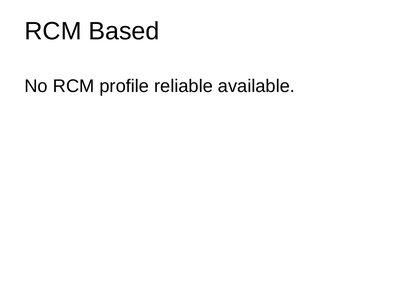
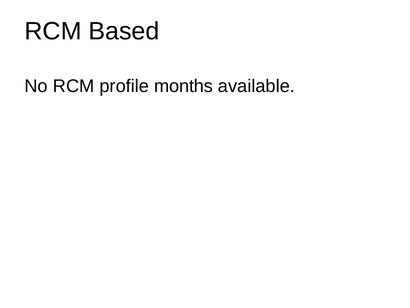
reliable: reliable -> months
